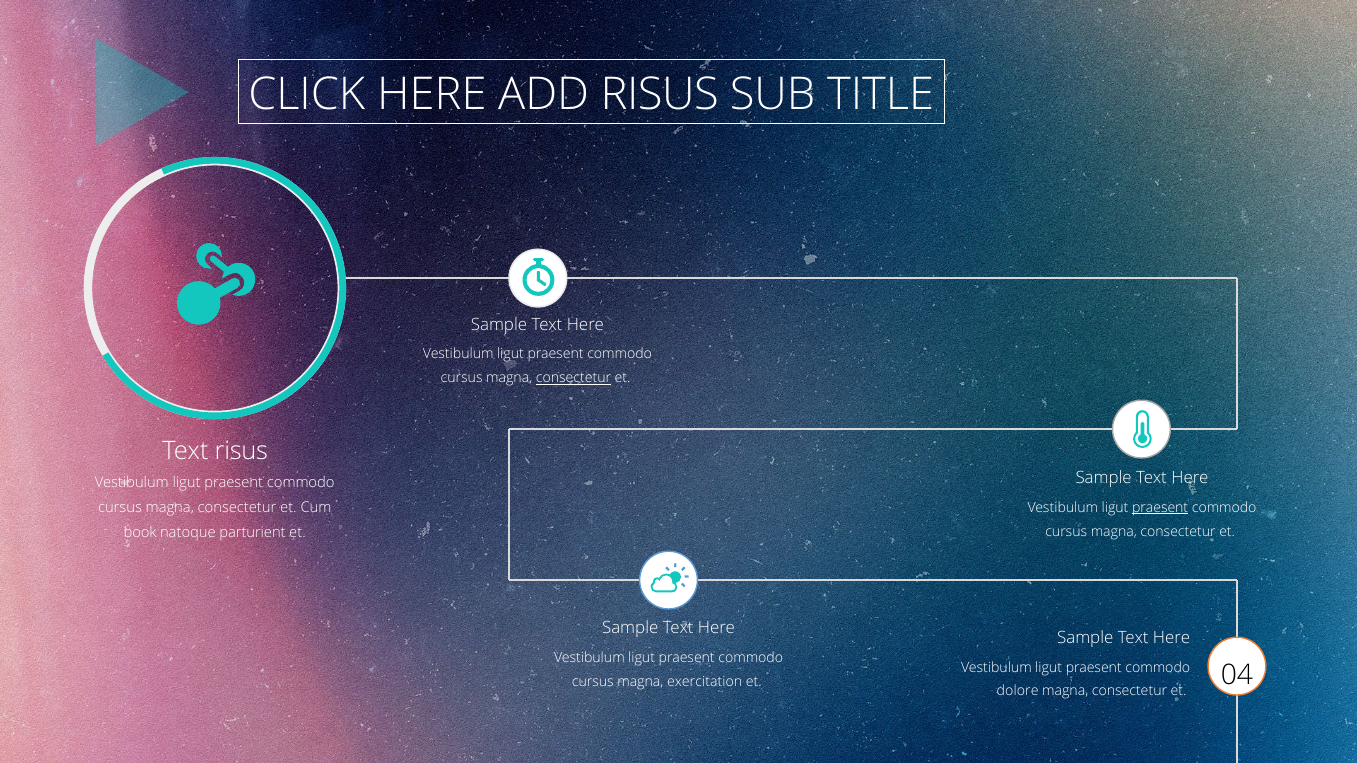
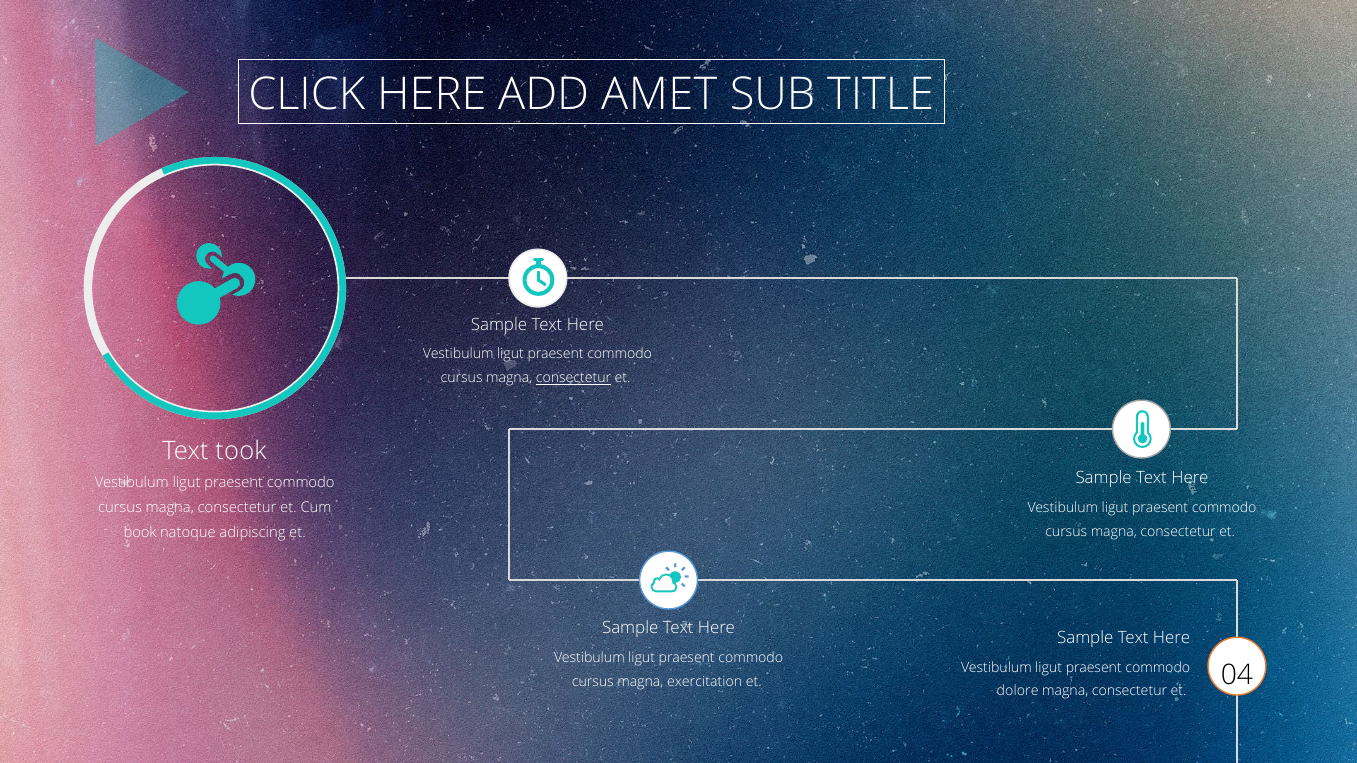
ADD RISUS: RISUS -> AMET
Text risus: risus -> took
praesent at (1160, 508) underline: present -> none
parturient: parturient -> adipiscing
